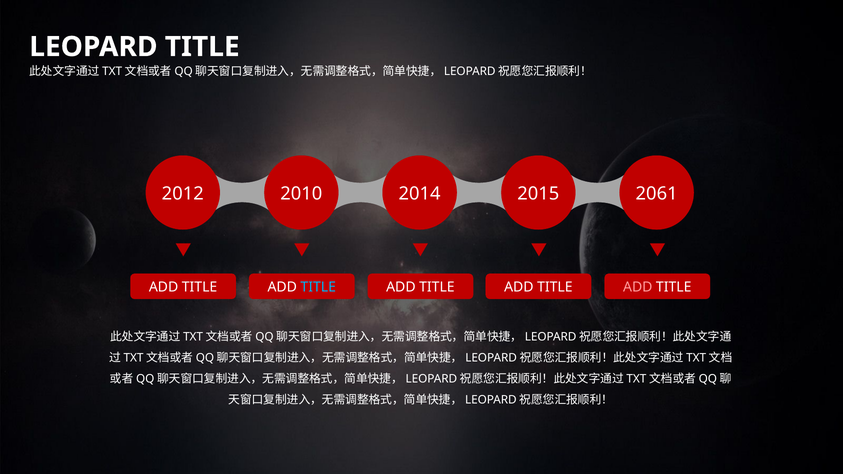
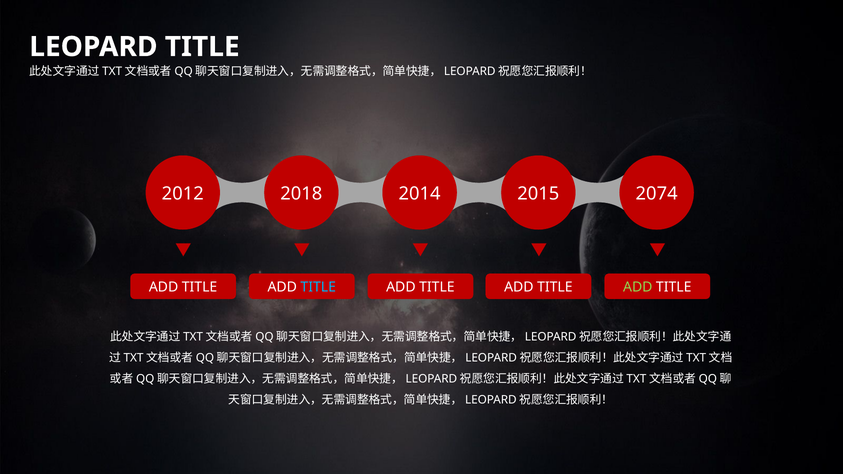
2010: 2010 -> 2018
2061: 2061 -> 2074
ADD at (638, 287) colour: pink -> light green
